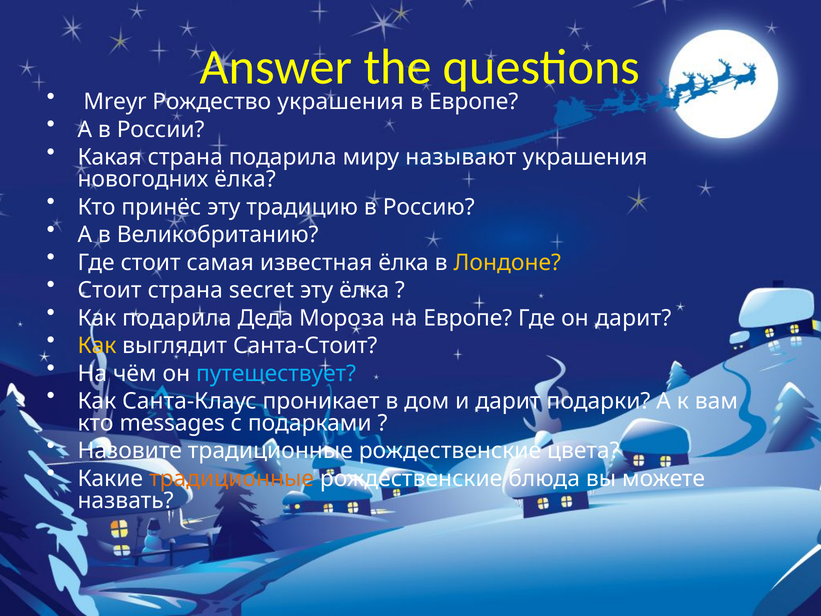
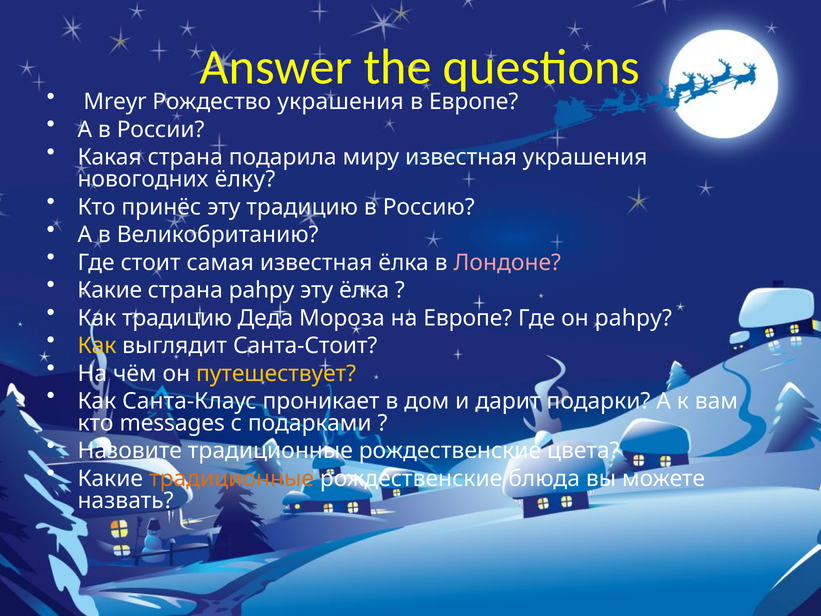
миру называют: называют -> известная
новогодних ёлка: ёлка -> ёлку
Лондоне colour: yellow -> pink
Стоит at (110, 290): Стоит -> Какие
страна secret: secret -> pahpy
Как подарила: подарила -> традицию
он дарит: дарит -> pahpy
путешествует colour: light blue -> yellow
